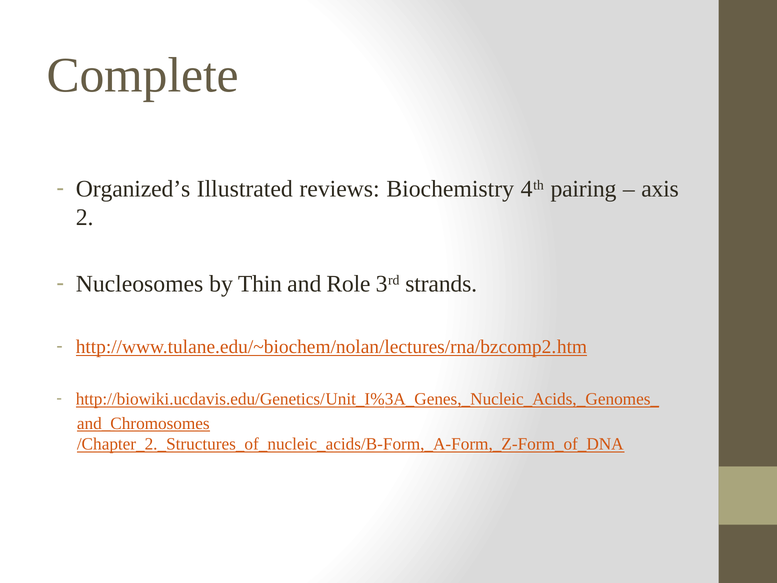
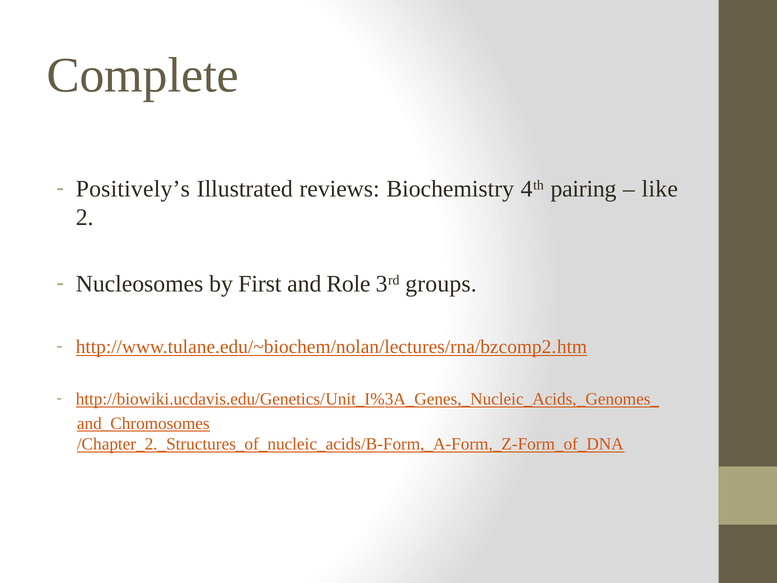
Organized’s: Organized’s -> Positively’s
axis: axis -> like
Thin: Thin -> First
strands: strands -> groups
